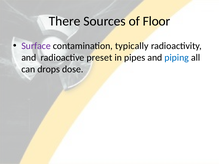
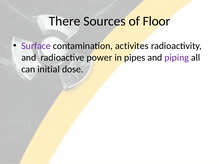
typically: typically -> activites
preset: preset -> power
piping colour: blue -> purple
drops: drops -> initial
